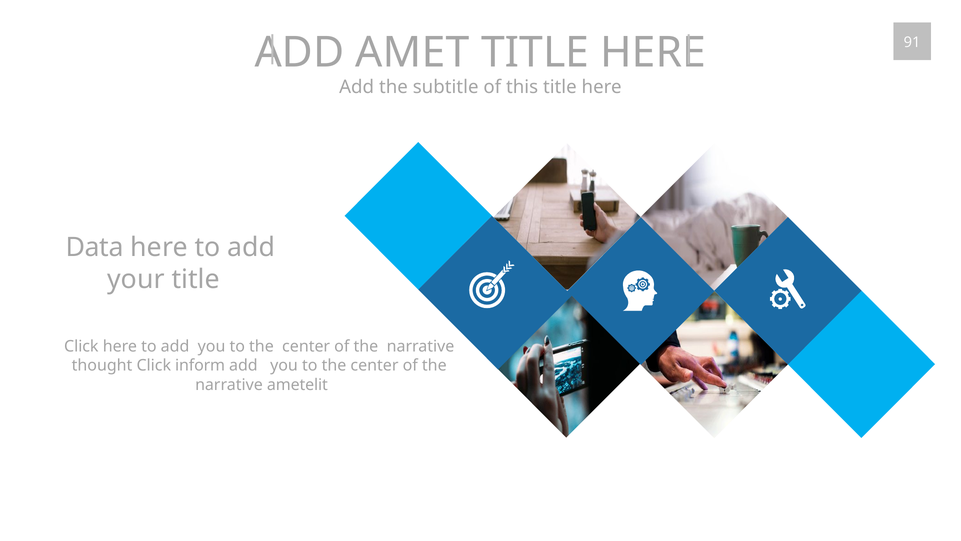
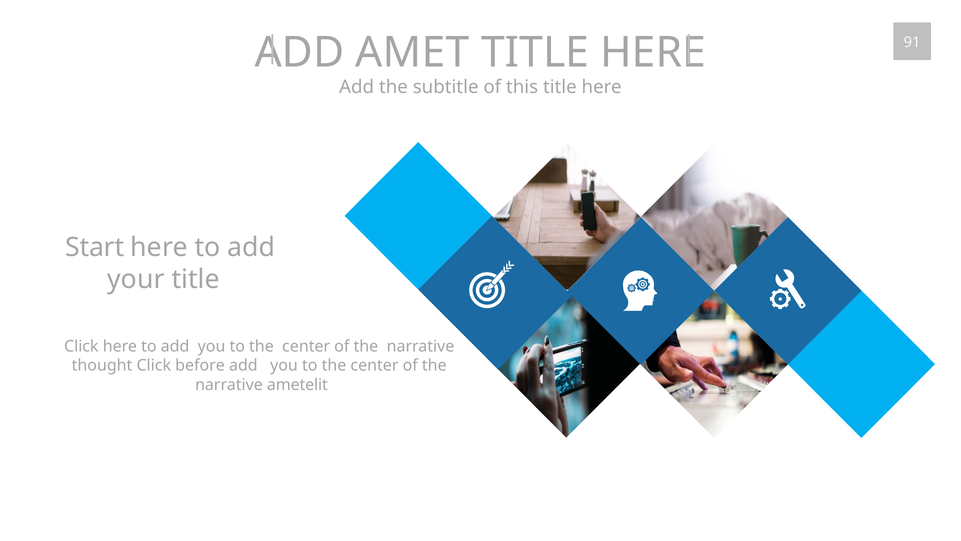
Data: Data -> Start
inform: inform -> before
